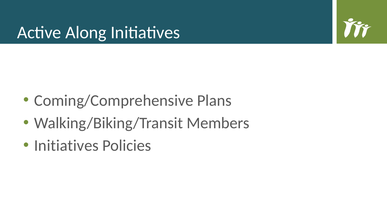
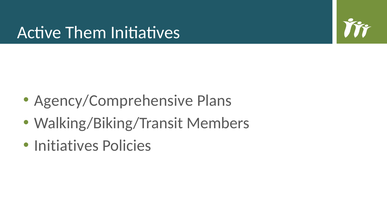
Along: Along -> Them
Coming/Comprehensive: Coming/Comprehensive -> Agency/Comprehensive
